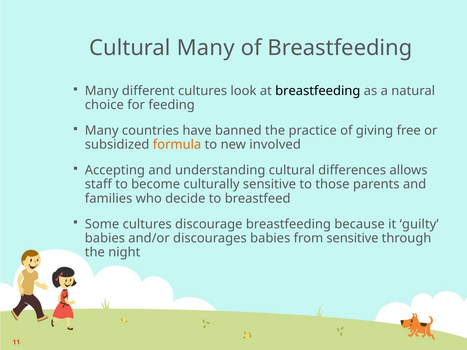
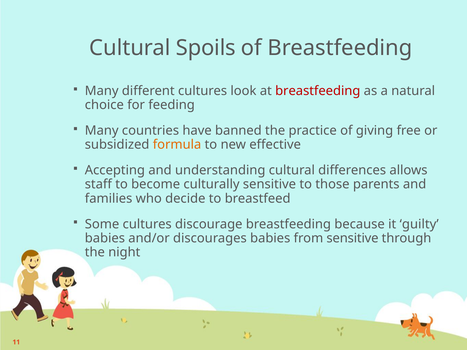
Cultural Many: Many -> Spoils
breastfeeding at (318, 91) colour: black -> red
involved: involved -> effective
